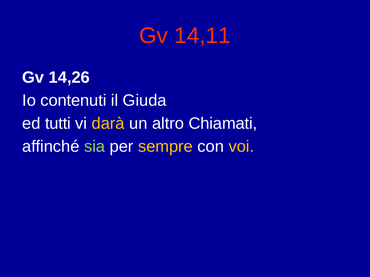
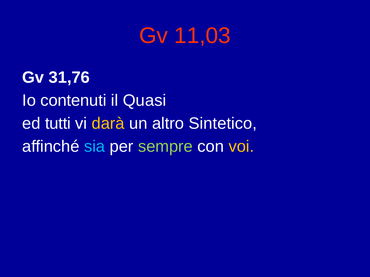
14,11: 14,11 -> 11,03
14,26: 14,26 -> 31,76
Giuda: Giuda -> Quasi
Chiamati: Chiamati -> Sintetico
sia colour: light green -> light blue
sempre colour: yellow -> light green
